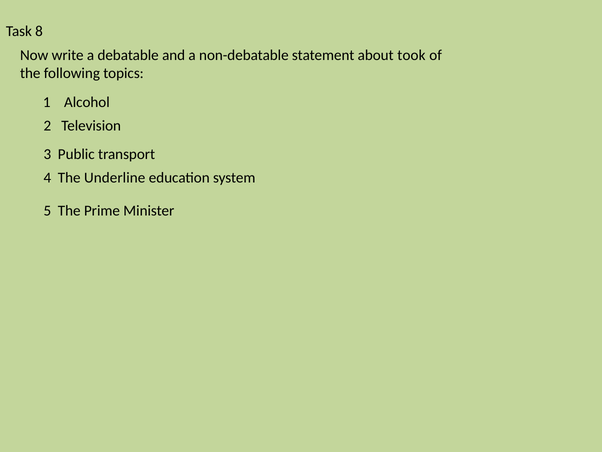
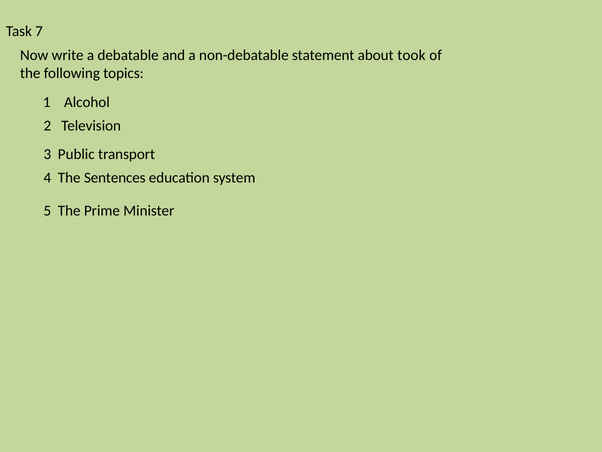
8: 8 -> 7
Underline: Underline -> Sentences
